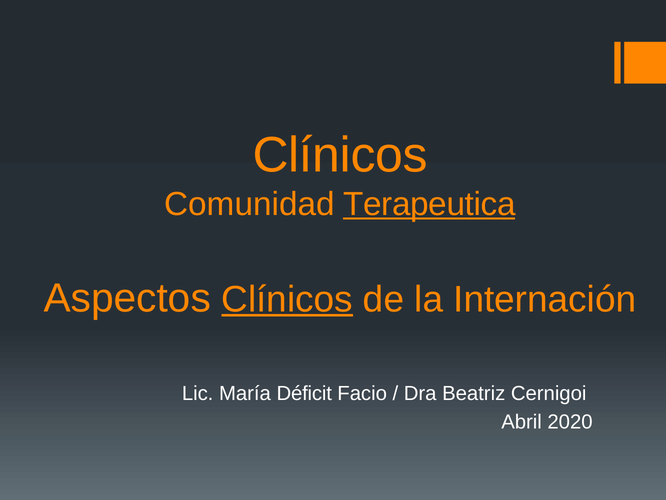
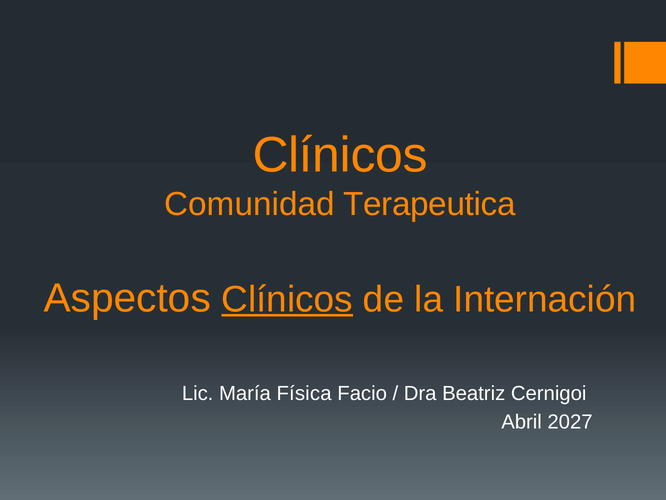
Terapeutica underline: present -> none
Déficit: Déficit -> Física
2020: 2020 -> 2027
